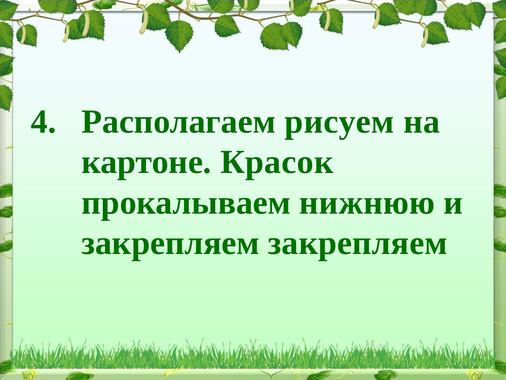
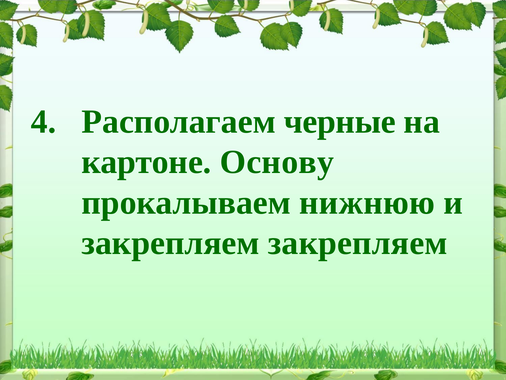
рисуем: рисуем -> черные
Красок: Красок -> Основу
